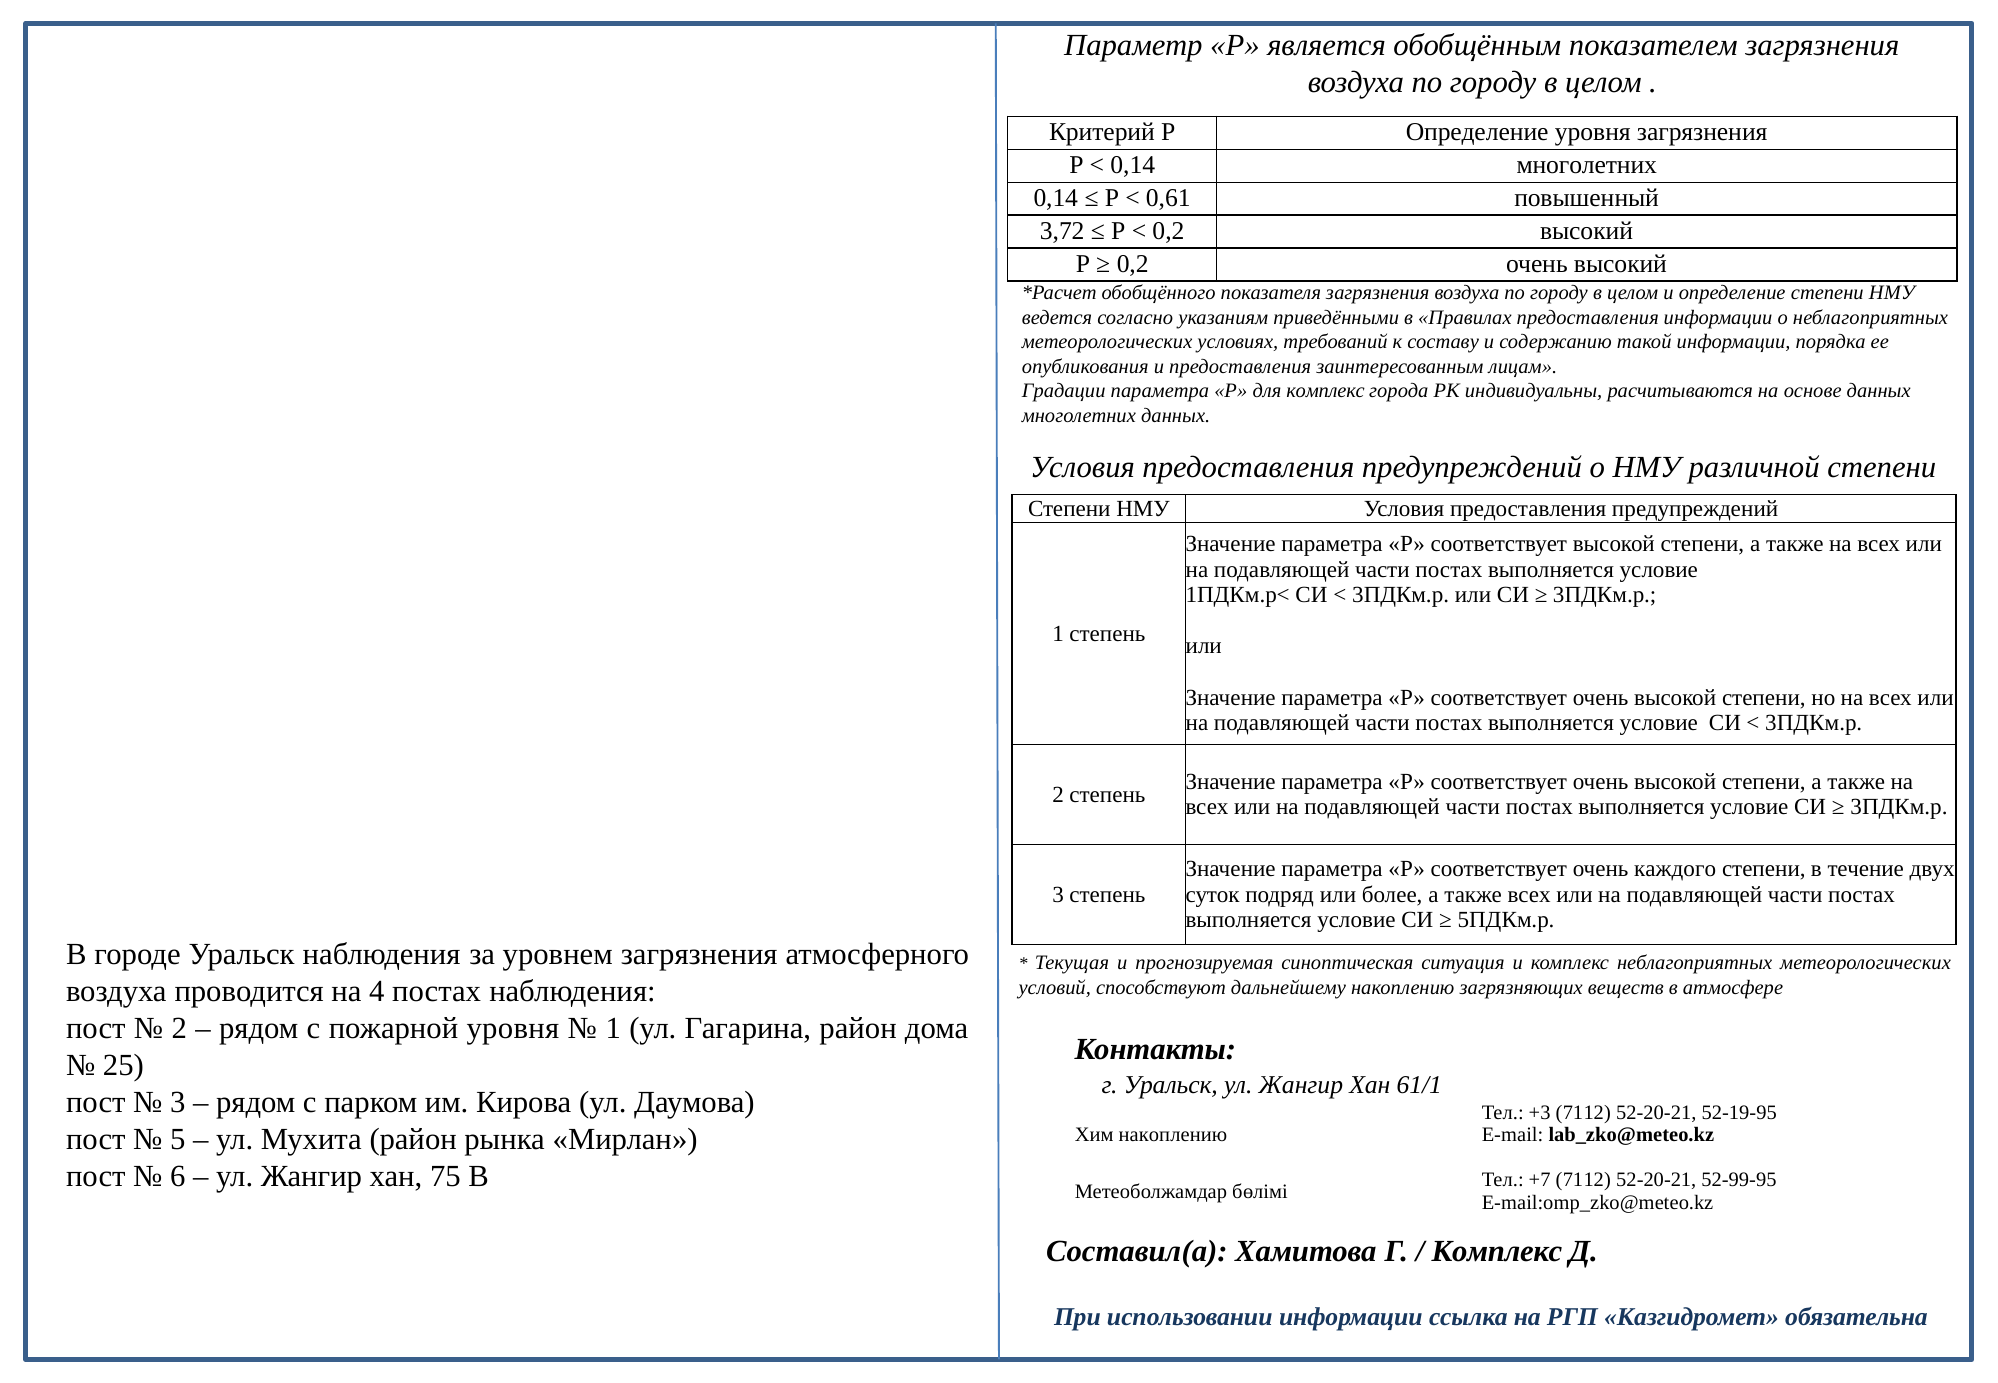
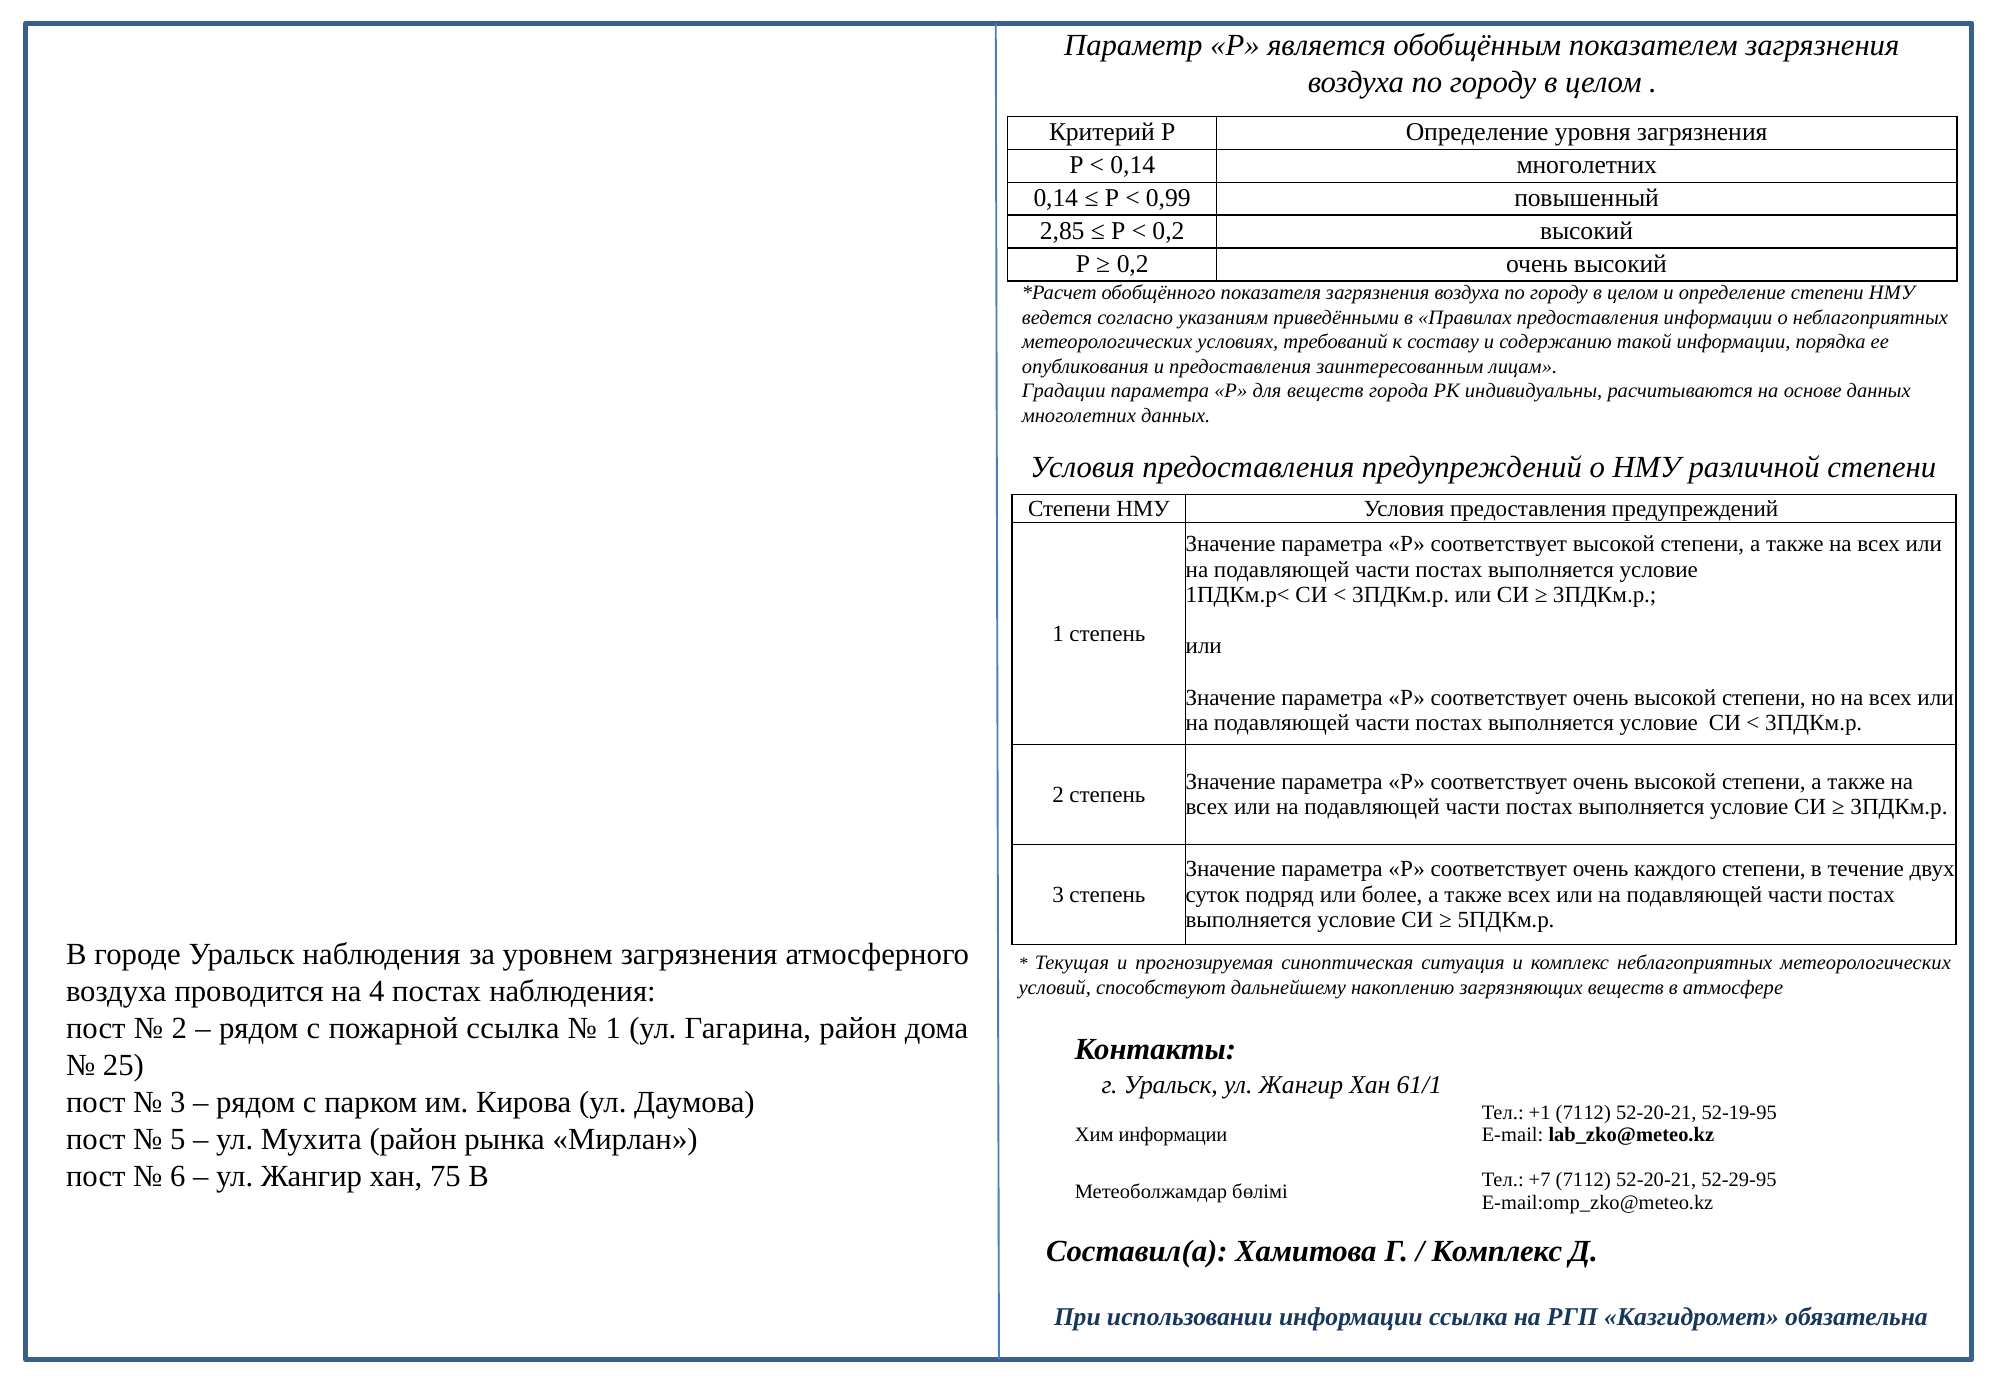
0,61: 0,61 -> 0,99
3,72: 3,72 -> 2,85
для комплекс: комплекс -> веществ
пожарной уровня: уровня -> ссылка
+3: +3 -> +1
Хим накоплению: накоплению -> информации
52-99-95: 52-99-95 -> 52-29-95
